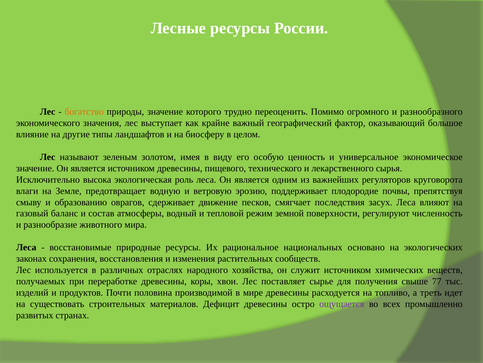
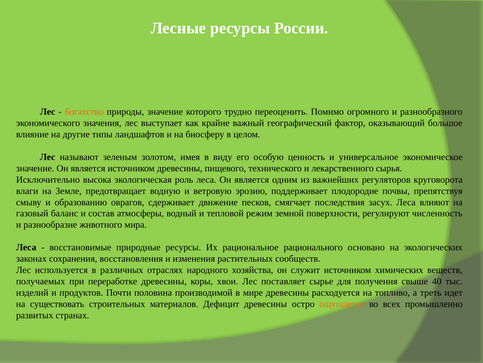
национальных: национальных -> рационального
77: 77 -> 40
ощущается colour: purple -> orange
